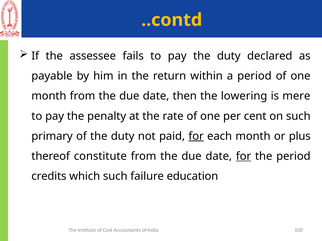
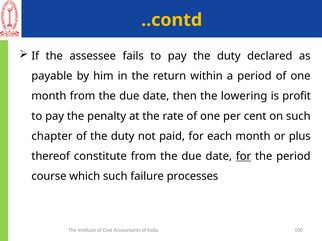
mere: mere -> profit
primary: primary -> chapter
for at (196, 136) underline: present -> none
credits: credits -> course
education: education -> processes
